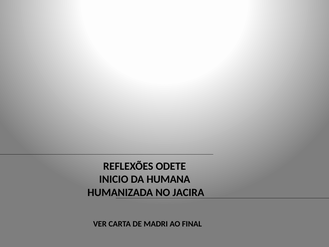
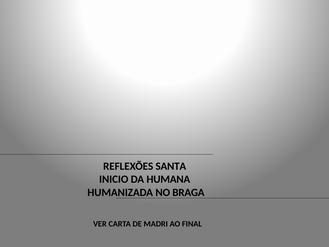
ODETE: ODETE -> SANTA
JACIRA: JACIRA -> BRAGA
